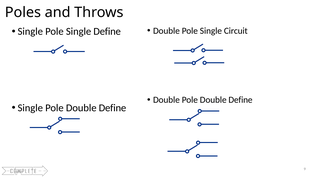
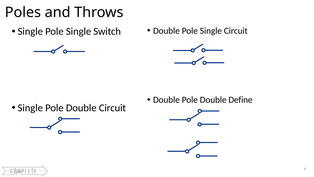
Single Define: Define -> Switch
Single Pole Double Define: Define -> Circuit
